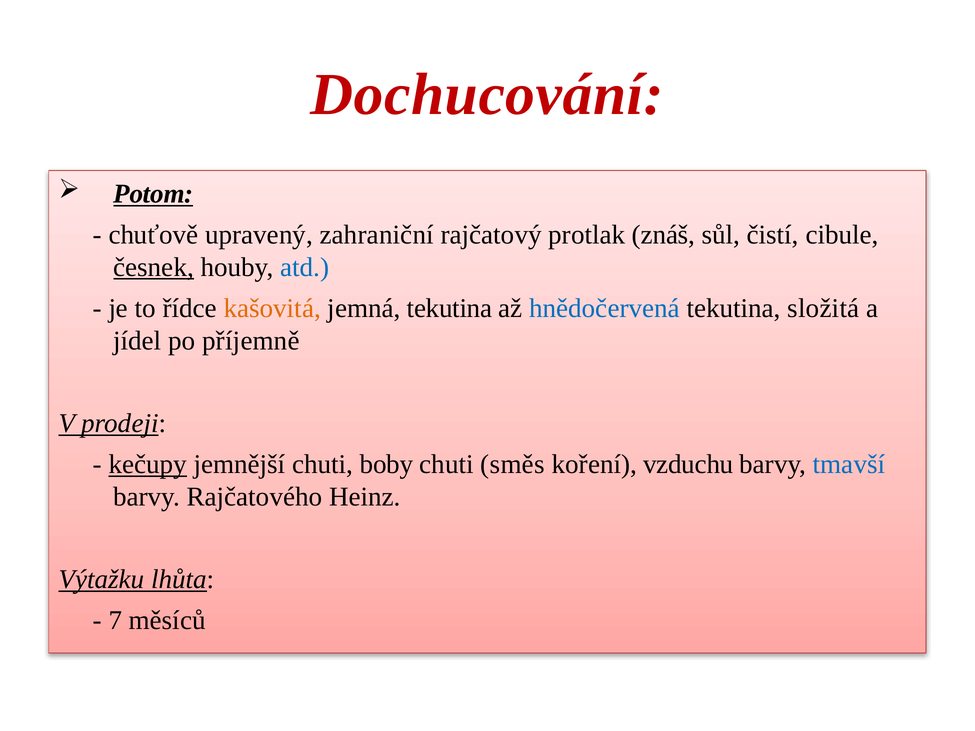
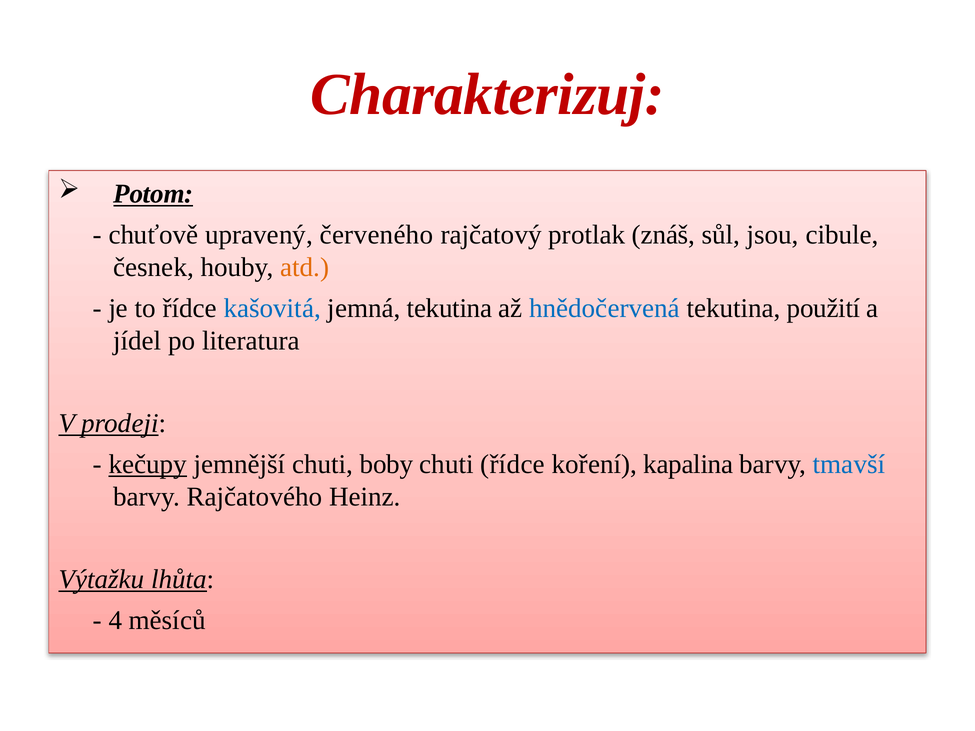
Dochucování: Dochucování -> Charakterizuj
zahraniční: zahraniční -> červeného
čistí: čistí -> jsou
česnek underline: present -> none
atd colour: blue -> orange
kašovitá colour: orange -> blue
složitá: složitá -> použití
příjemně: příjemně -> literatura
chuti směs: směs -> řídce
vzduchu: vzduchu -> kapalina
7: 7 -> 4
